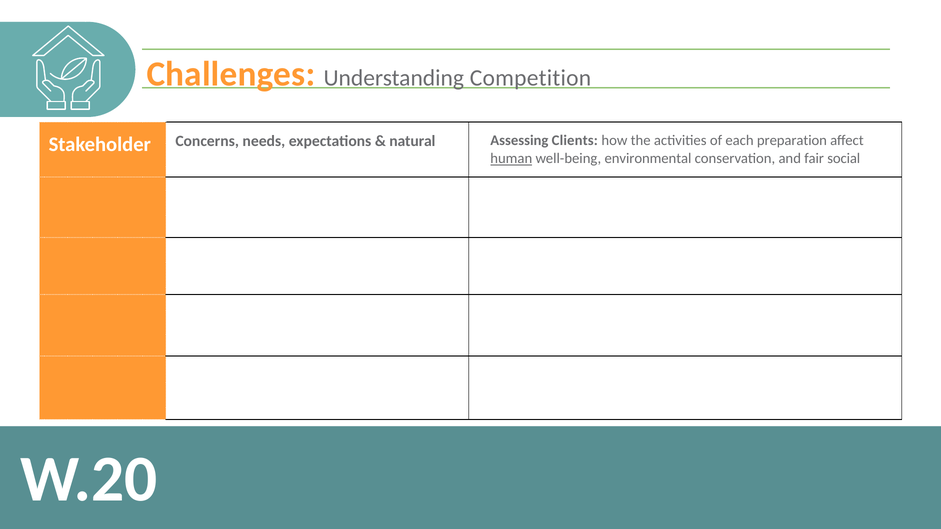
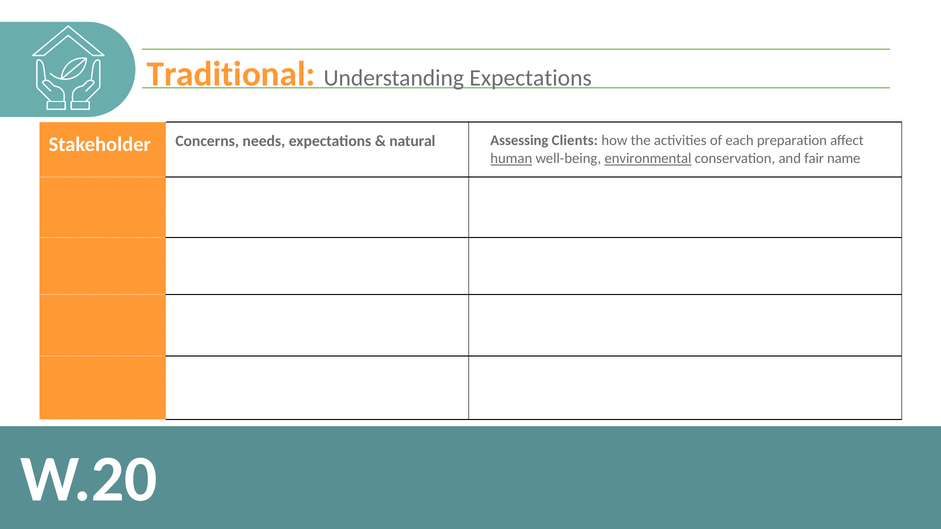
Challenges: Challenges -> Traditional
Understanding Competition: Competition -> Expectations
environmental underline: none -> present
social: social -> name
